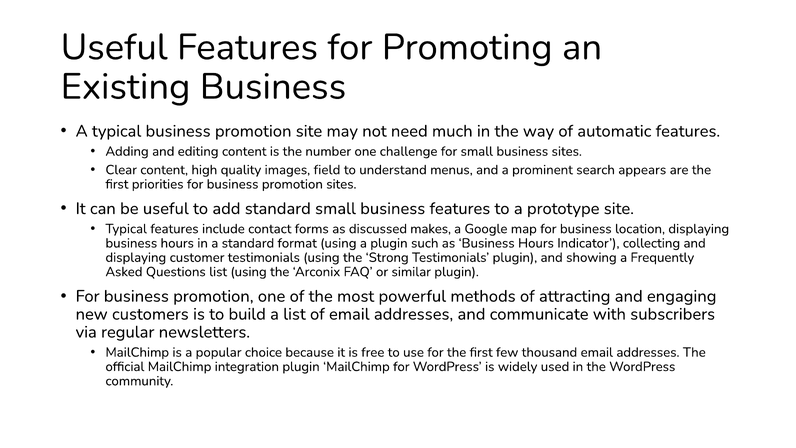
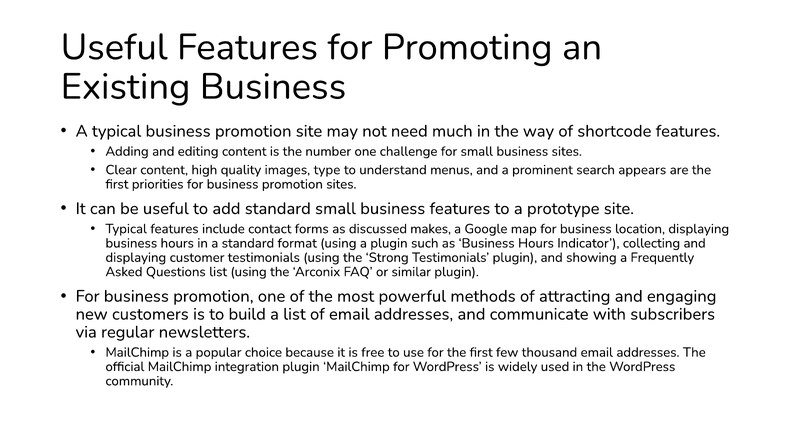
automatic: automatic -> shortcode
field: field -> type
